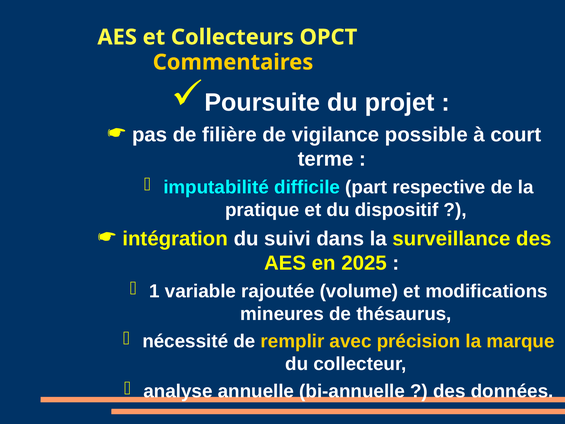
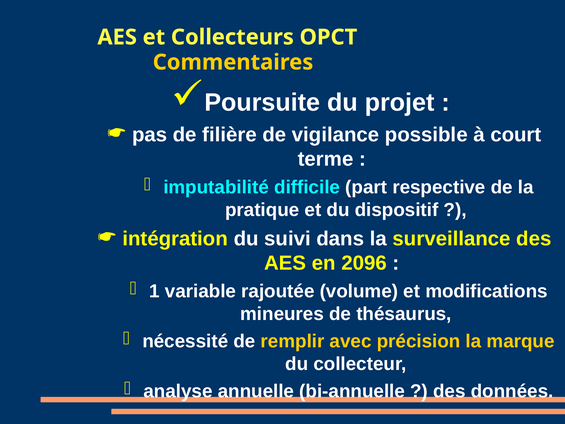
2025: 2025 -> 2096
